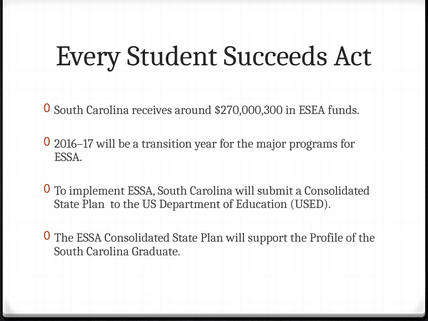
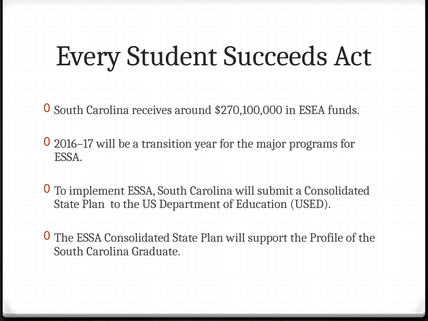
$270,000,300: $270,000,300 -> $270,100,000
